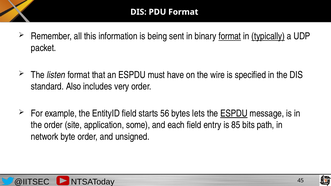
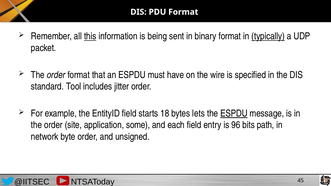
this underline: none -> present
format at (230, 36) underline: present -> none
listen at (56, 75): listen -> order
Also: Also -> Tool
very: very -> jitter
56: 56 -> 18
85: 85 -> 96
